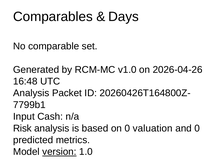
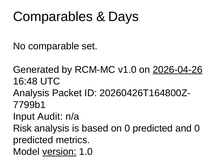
2026-04-26 underline: none -> present
Cash: Cash -> Audit
on 0 valuation: valuation -> predicted
